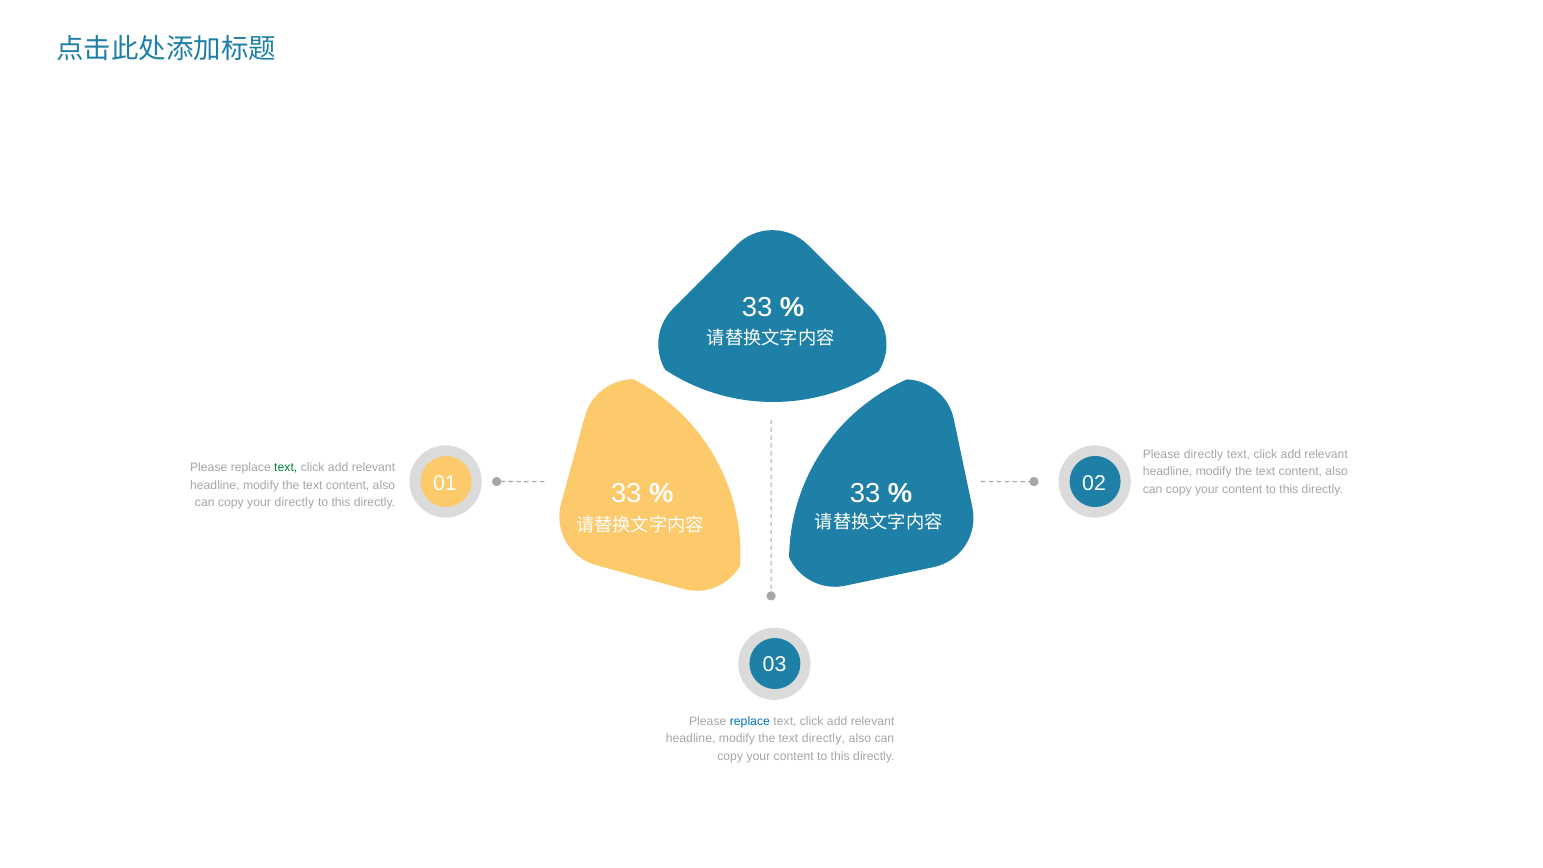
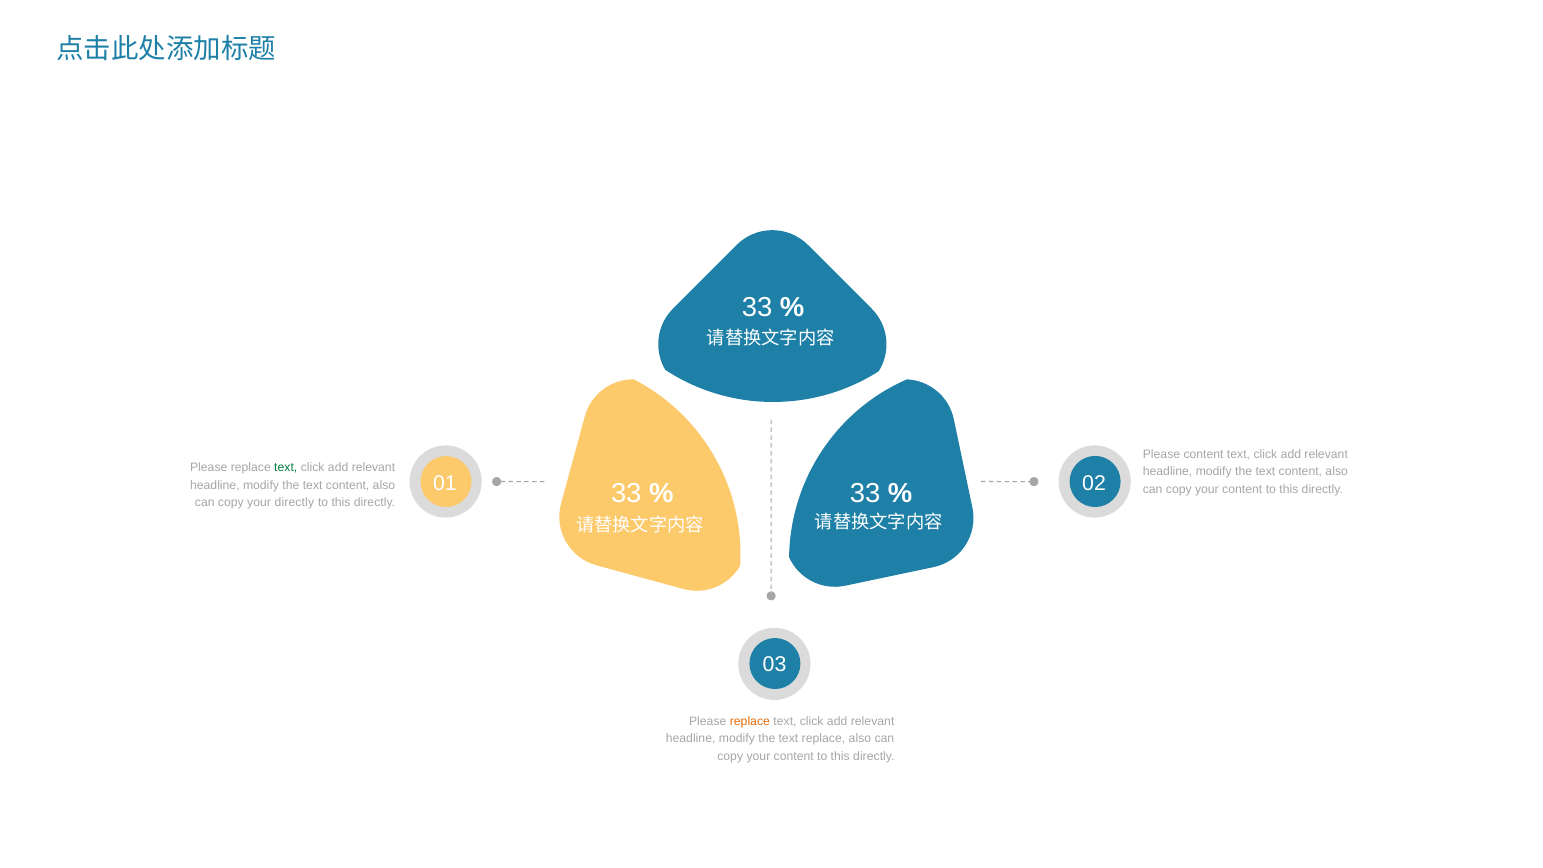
Please directly: directly -> content
replace at (750, 721) colour: blue -> orange
text directly: directly -> replace
